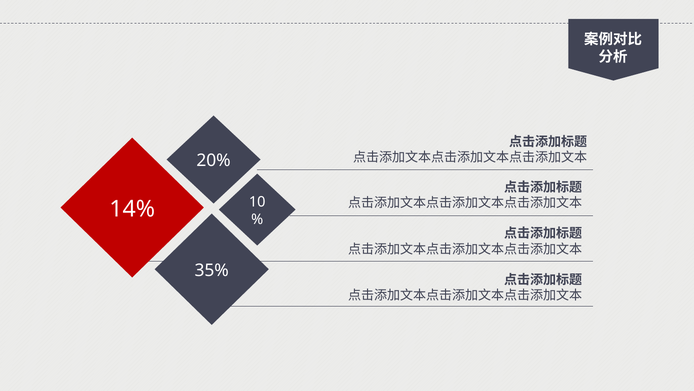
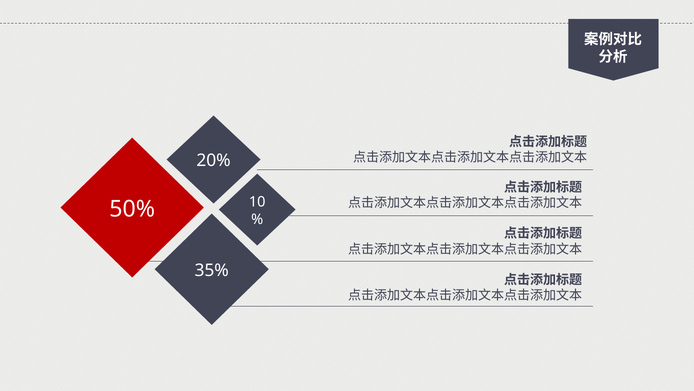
14%: 14% -> 50%
